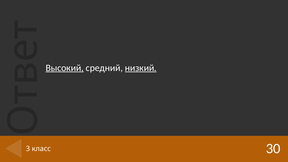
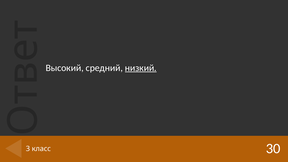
Высокий underline: present -> none
